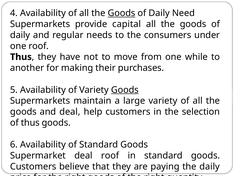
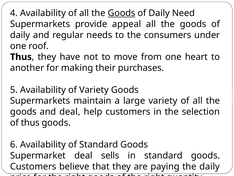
capital: capital -> appeal
while: while -> heart
Goods at (125, 90) underline: present -> none
deal roof: roof -> sells
